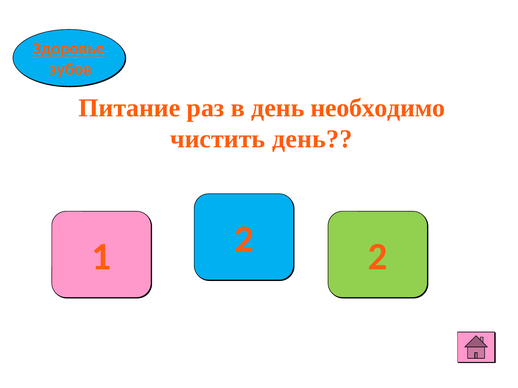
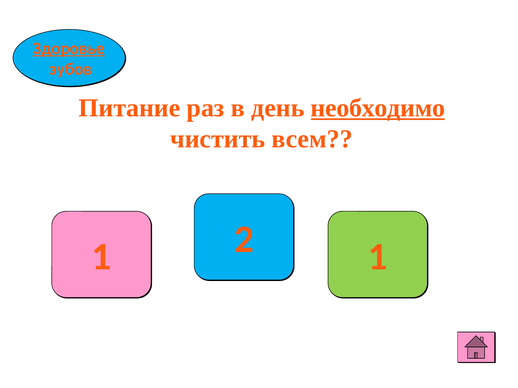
необходимо underline: none -> present
чистить день: день -> всем
1 2: 2 -> 1
